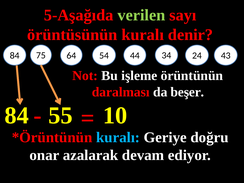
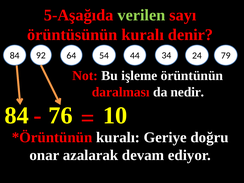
75: 75 -> 92
43: 43 -> 79
beşer: beşer -> nedir
55: 55 -> 76
kuralı at (118, 137) colour: light blue -> white
